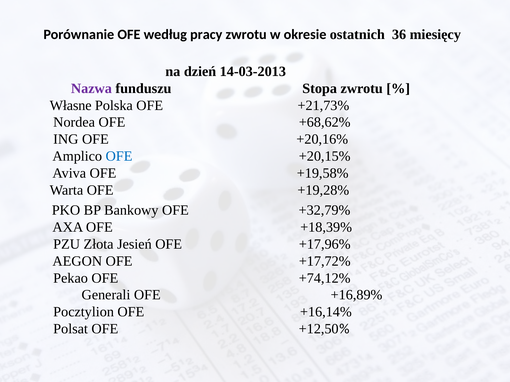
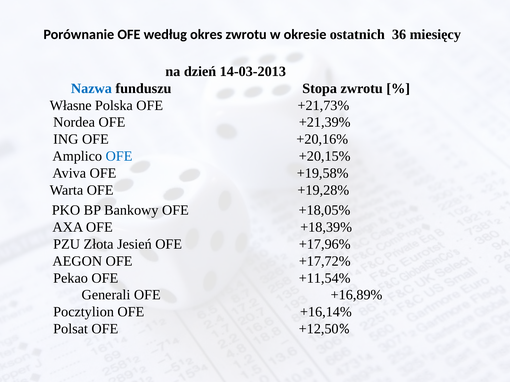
pracy: pracy -> okres
Nazwa colour: purple -> blue
+68,62%: +68,62% -> +21,39%
+32,79%: +32,79% -> +18,05%
+74,12%: +74,12% -> +11,54%
